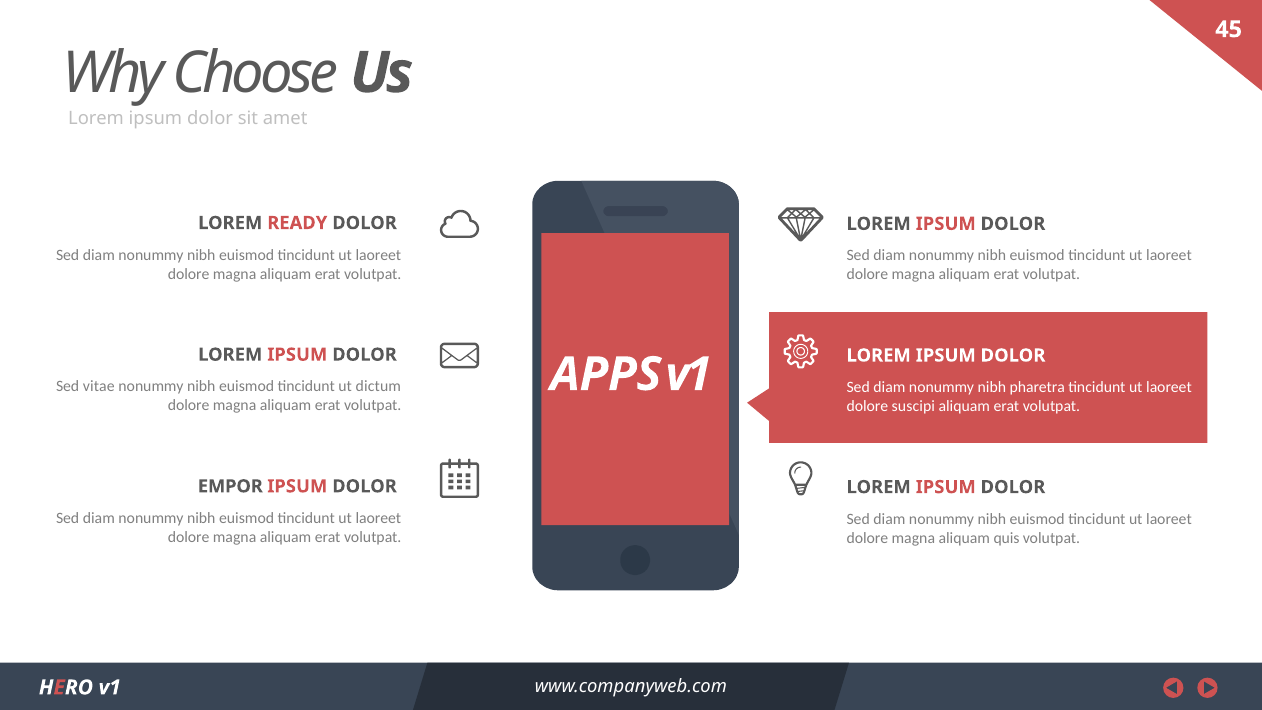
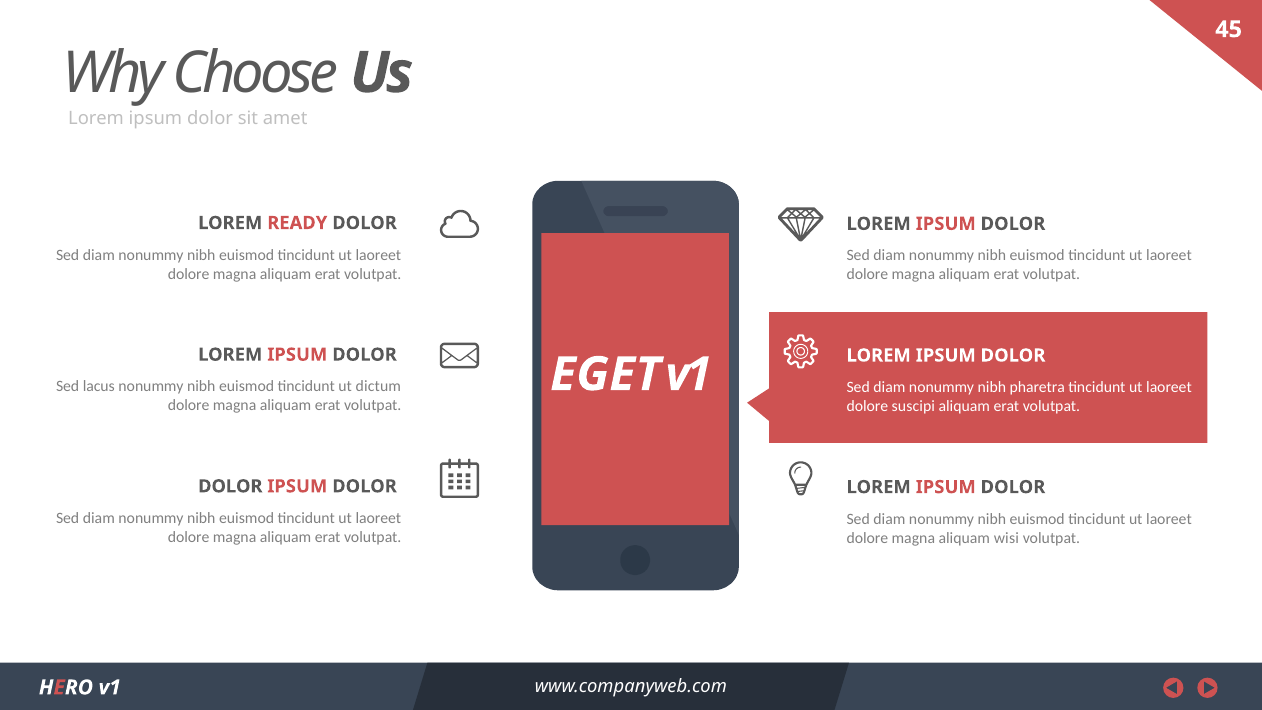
APPS: APPS -> EGET
vitae: vitae -> lacus
EMPOR at (230, 486): EMPOR -> DOLOR
quis: quis -> wisi
